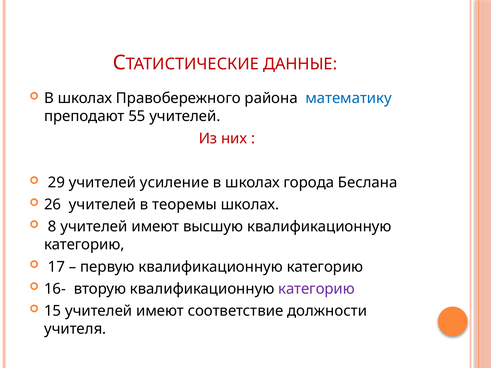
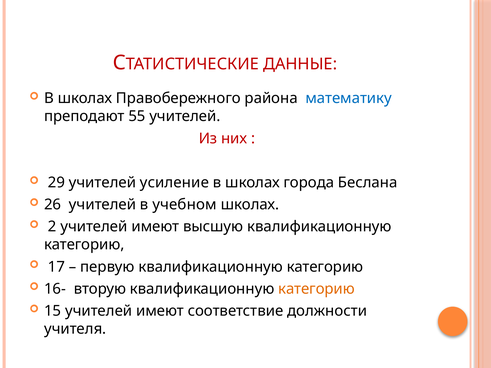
теоремы: теоремы -> учебном
8: 8 -> 2
категорию at (317, 289) colour: purple -> orange
